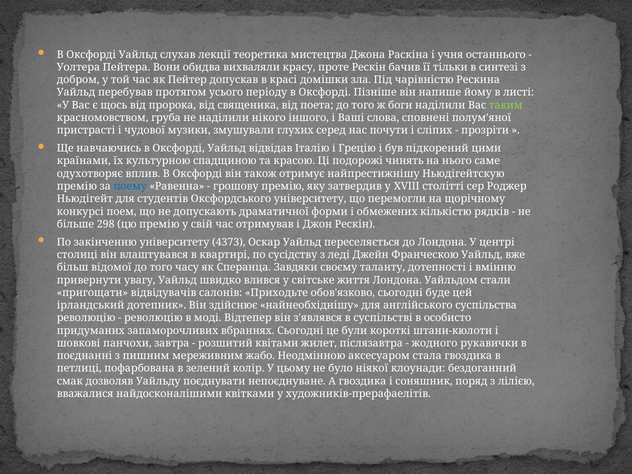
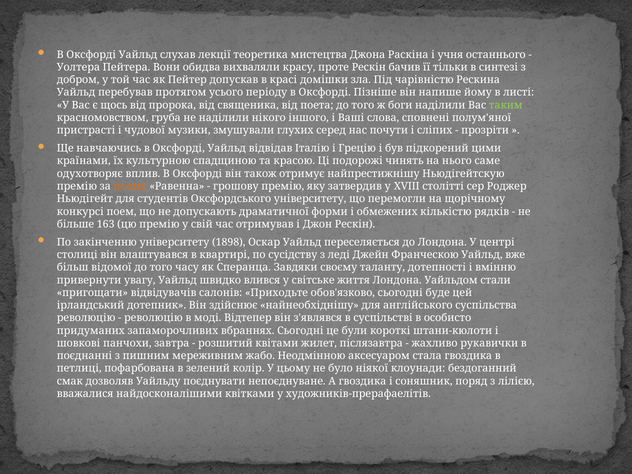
поему colour: blue -> orange
298: 298 -> 163
4373: 4373 -> 1898
жодного: жодного -> жахливо
